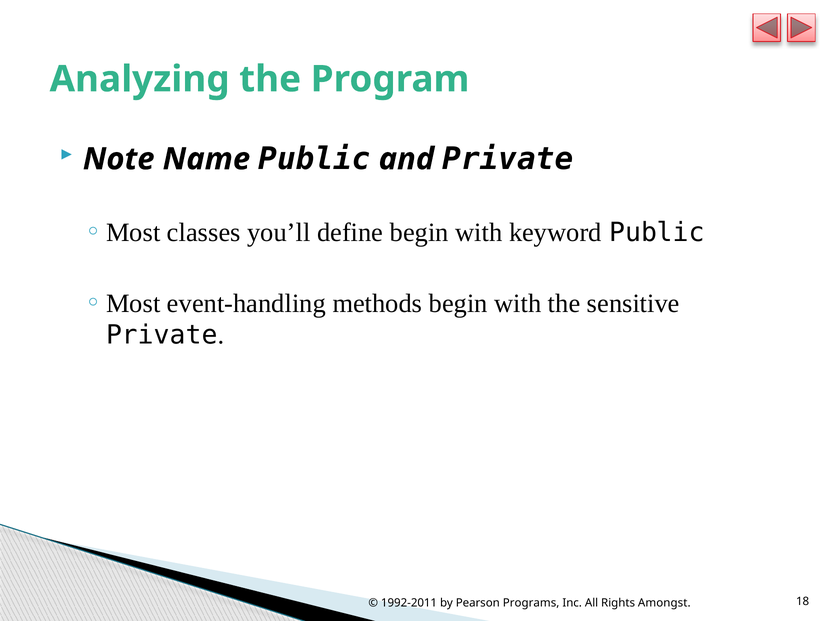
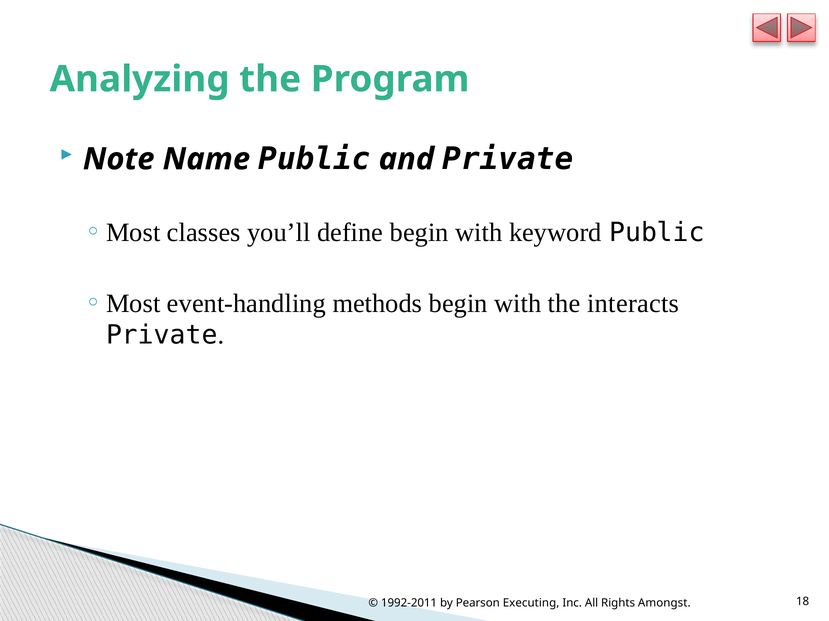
sensitive: sensitive -> interacts
Programs: Programs -> Executing
